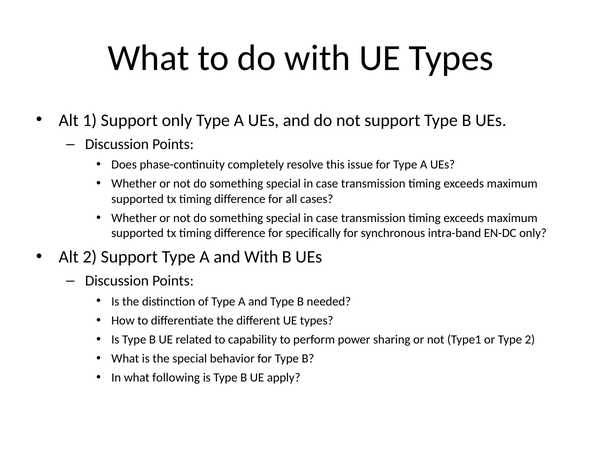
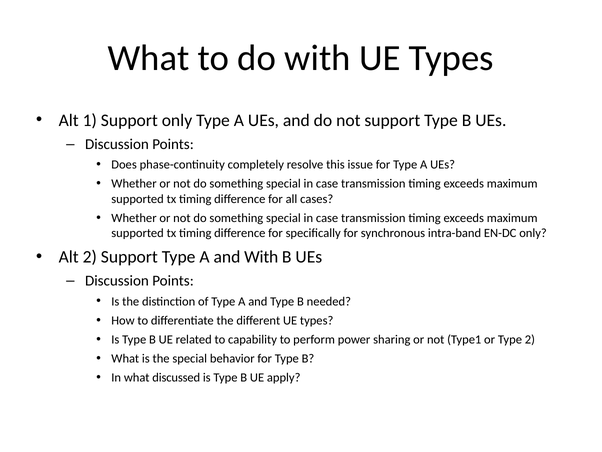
following: following -> discussed
